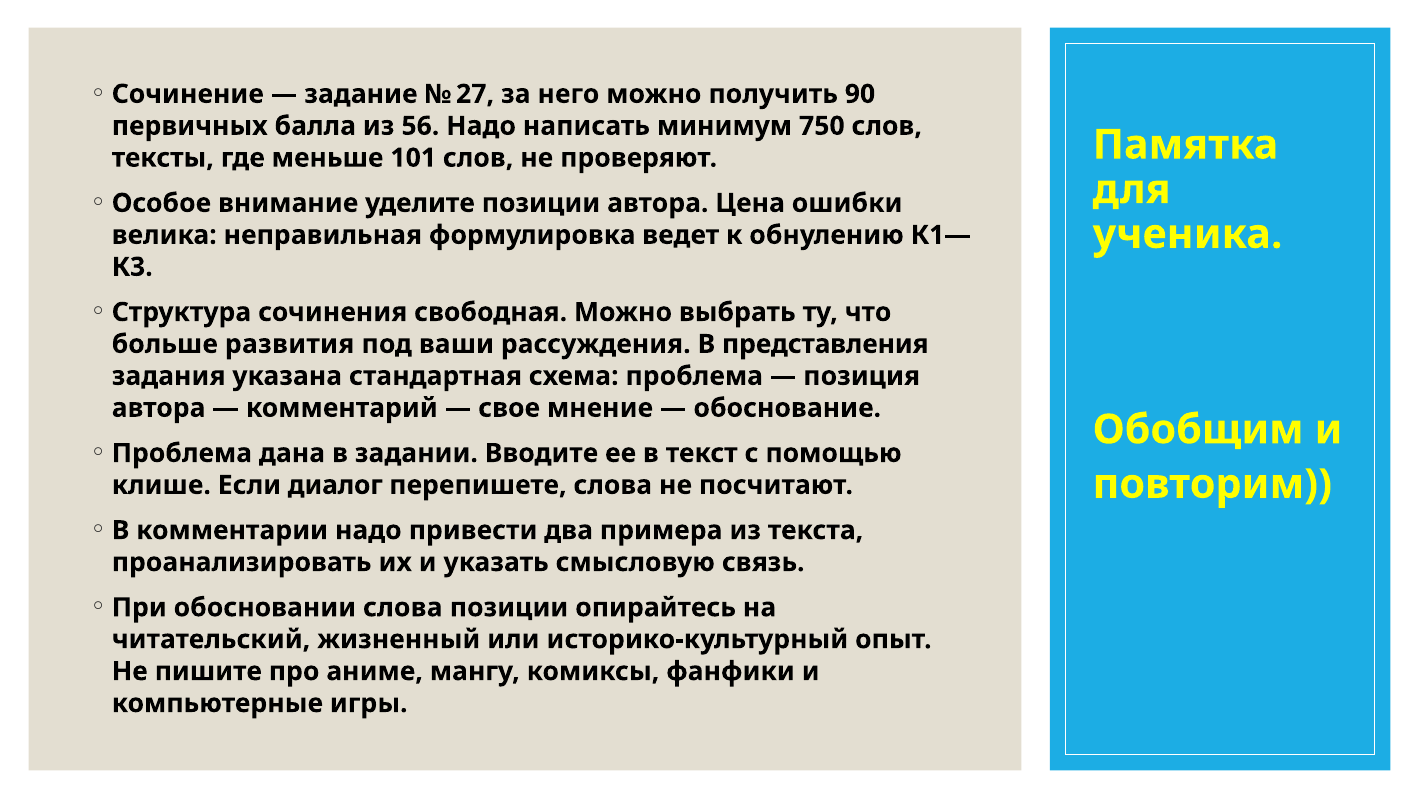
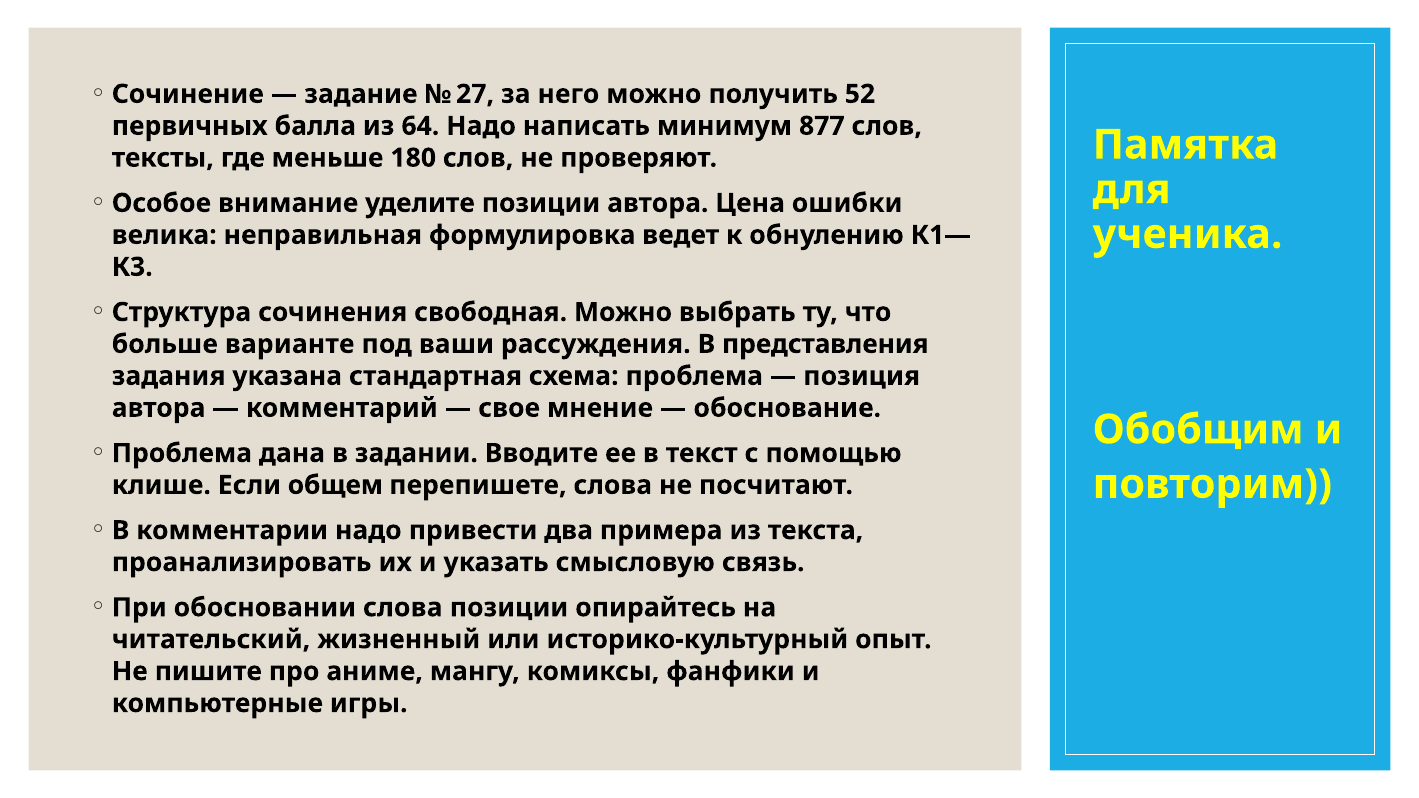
90: 90 -> 52
56: 56 -> 64
750: 750 -> 877
101: 101 -> 180
развития: развития -> варианте
диалог: диалог -> общем
